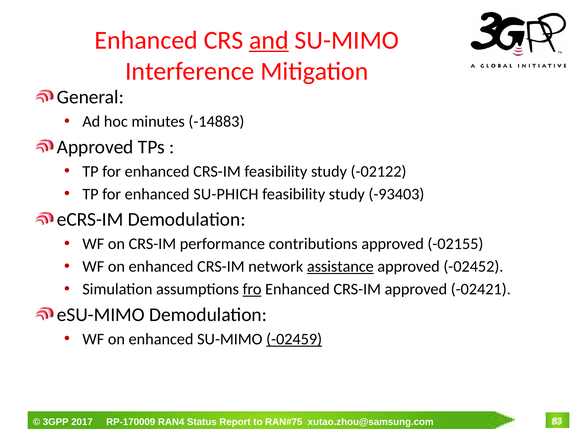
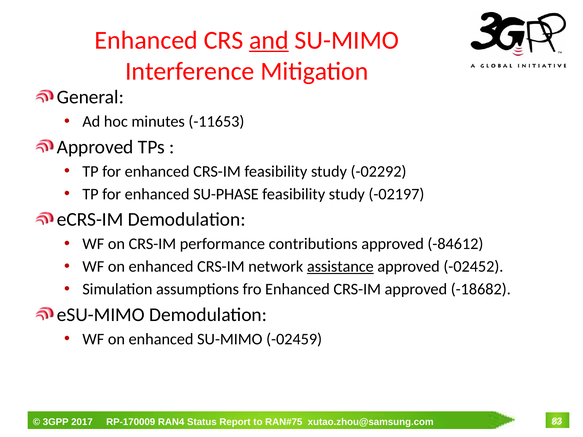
-14883: -14883 -> -11653
-02122: -02122 -> -02292
SU-PHICH: SU-PHICH -> SU-PHASE
-93403: -93403 -> -02197
-02155: -02155 -> -84612
fro underline: present -> none
-02421: -02421 -> -18682
-02459 underline: present -> none
